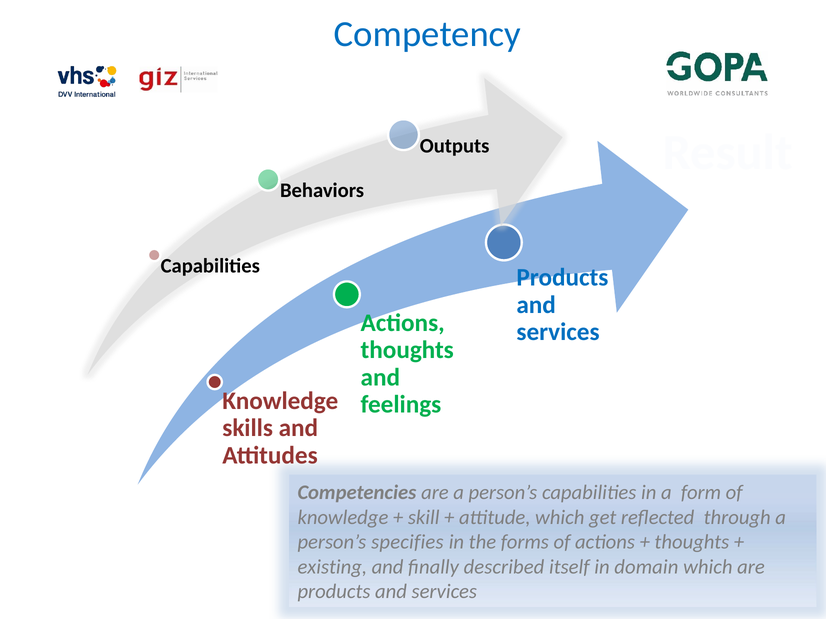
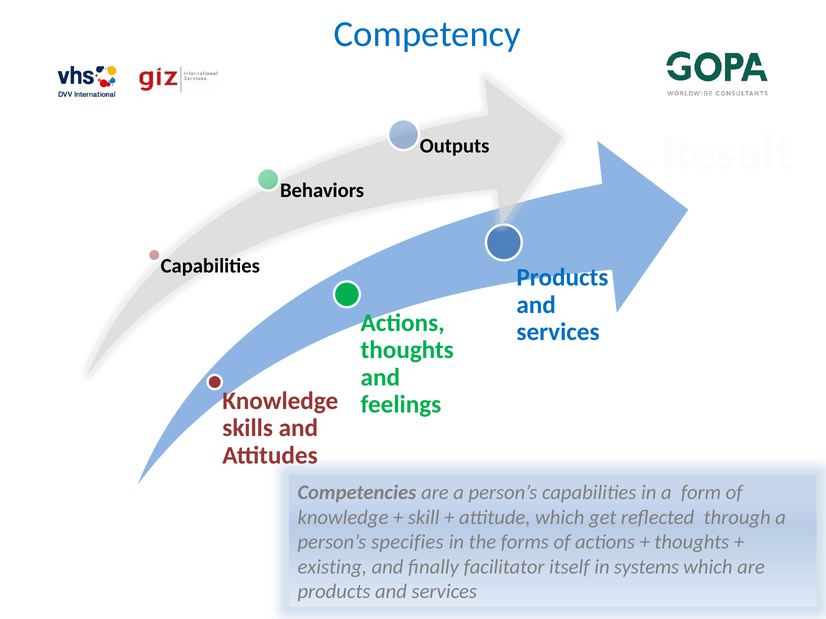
described: described -> facilitator
domain: domain -> systems
